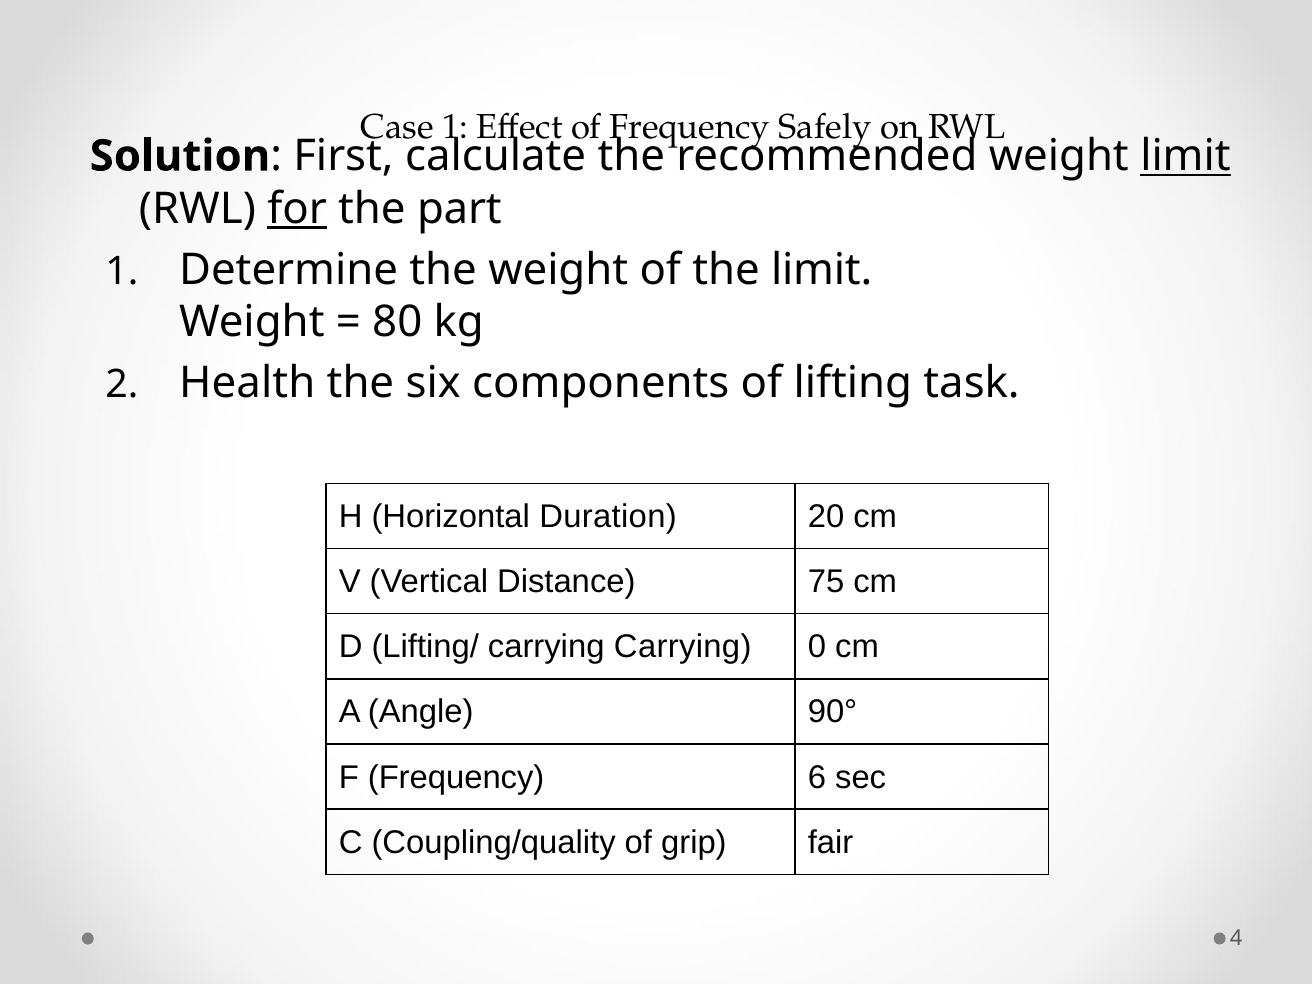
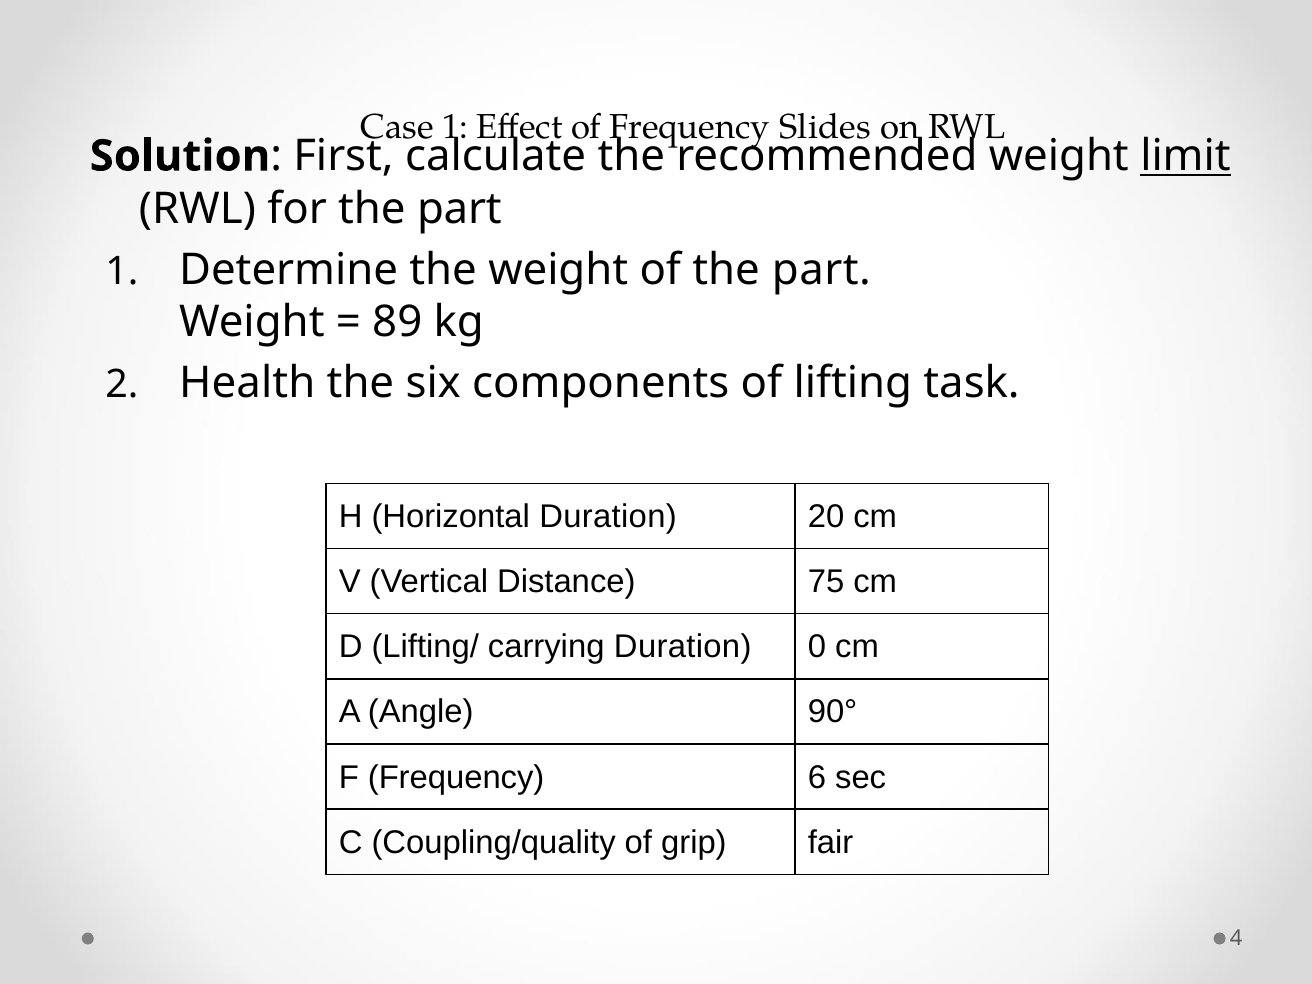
Safely: Safely -> Slides
for underline: present -> none
of the limit: limit -> part
80: 80 -> 89
carrying Carrying: Carrying -> Duration
